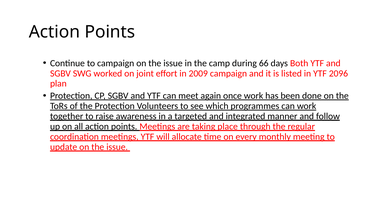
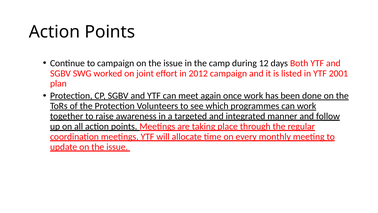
66: 66 -> 12
2009: 2009 -> 2012
2096: 2096 -> 2001
